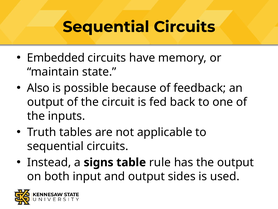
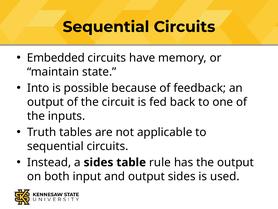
Also: Also -> Into
a signs: signs -> sides
